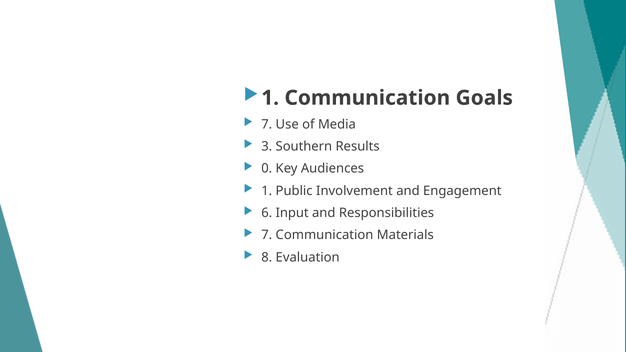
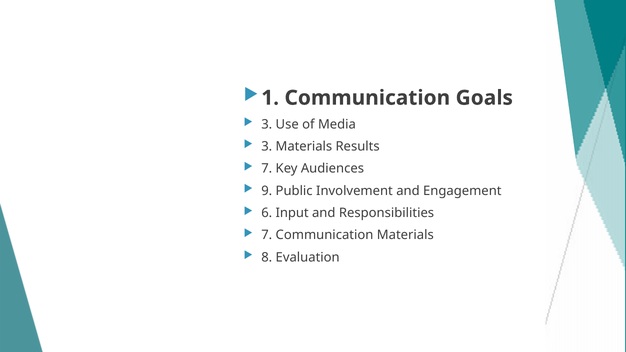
7 at (267, 124): 7 -> 3
3 Southern: Southern -> Materials
0 at (267, 169): 0 -> 7
1 at (267, 191): 1 -> 9
